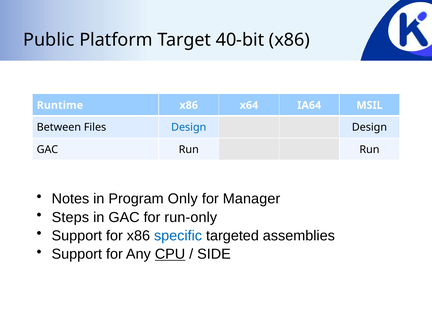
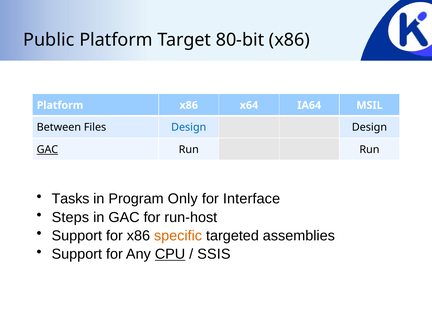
40-bit: 40-bit -> 80-bit
Runtime at (60, 105): Runtime -> Platform
GAC at (47, 150) underline: none -> present
Notes: Notes -> Tasks
Manager: Manager -> Interface
run-only: run-only -> run-host
specific colour: blue -> orange
SIDE: SIDE -> SSIS
